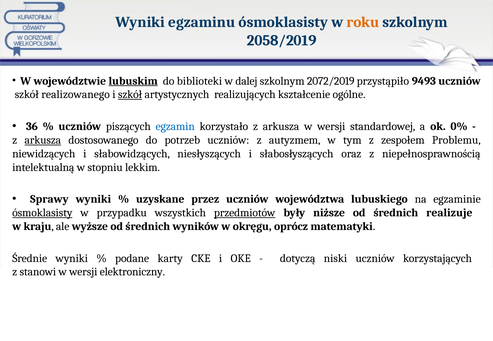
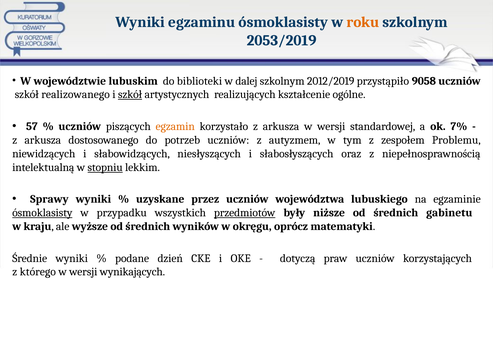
2058/2019: 2058/2019 -> 2053/2019
lubuskim underline: present -> none
2072/2019: 2072/2019 -> 2012/2019
9493: 9493 -> 9058
36: 36 -> 57
egzamin colour: blue -> orange
0%: 0% -> 7%
arkusza at (43, 140) underline: present -> none
stopniu underline: none -> present
realizuje: realizuje -> gabinetu
karty: karty -> dzień
niski: niski -> praw
stanowi: stanowi -> którego
elektroniczny: elektroniczny -> wynikających
